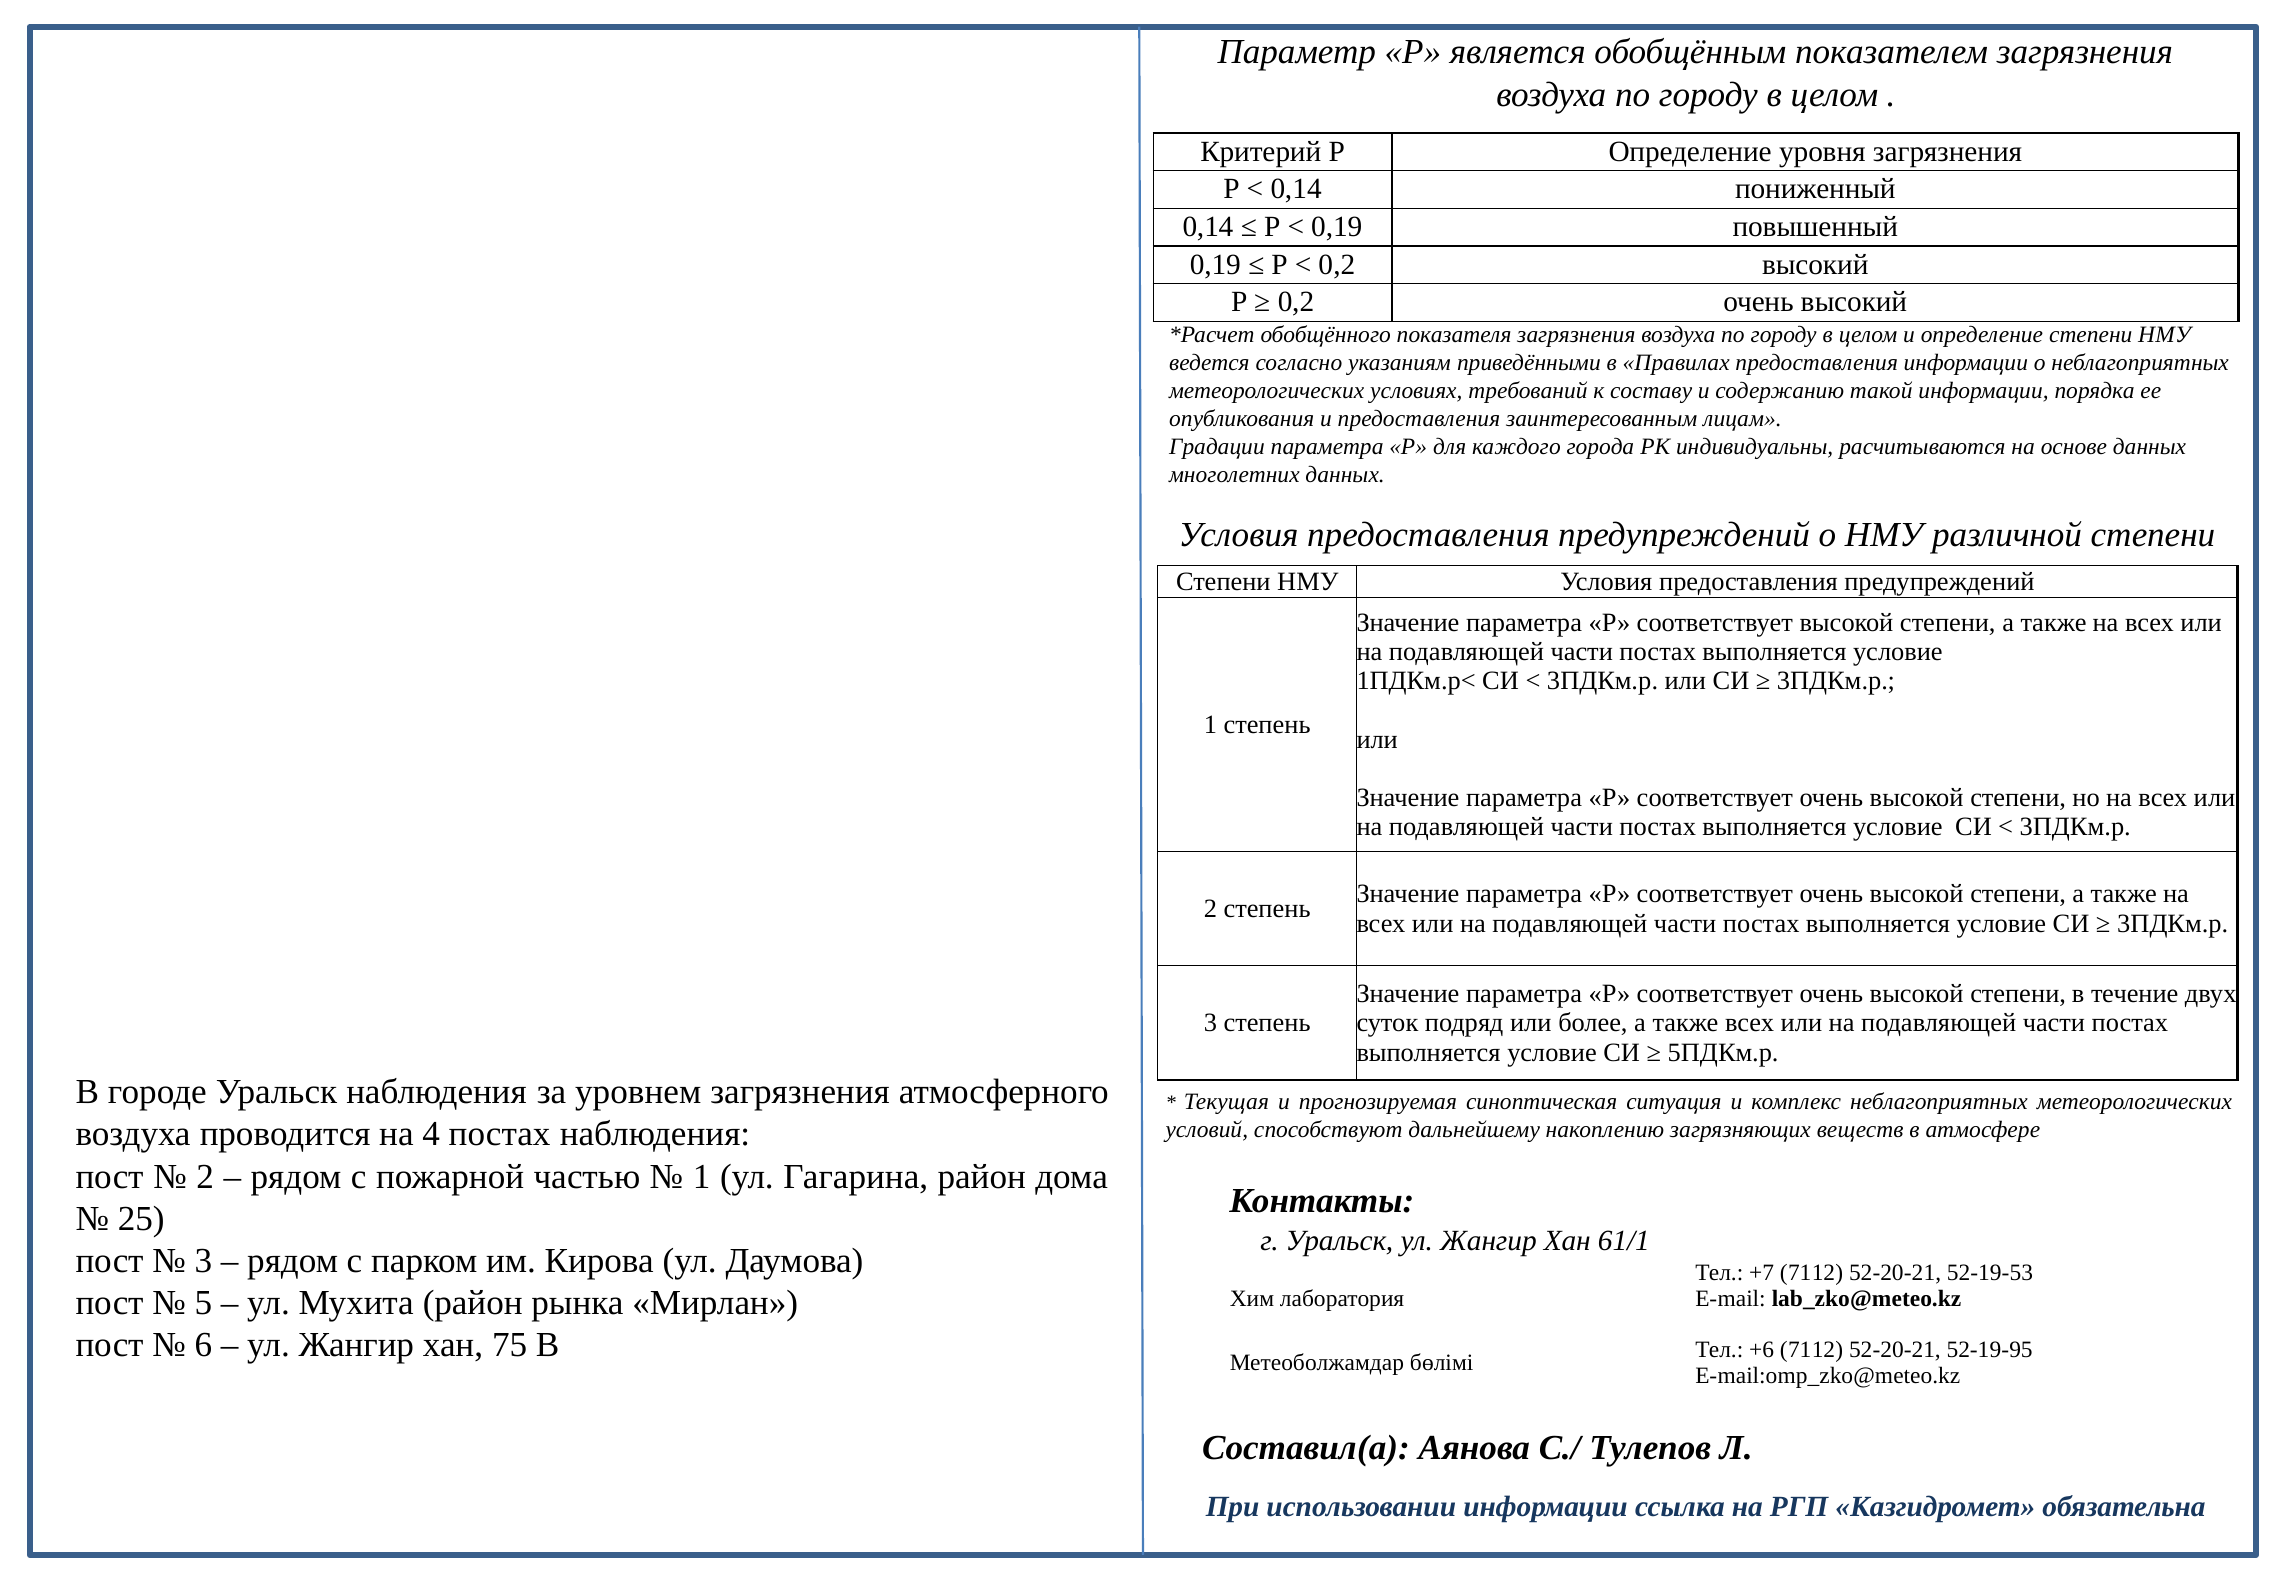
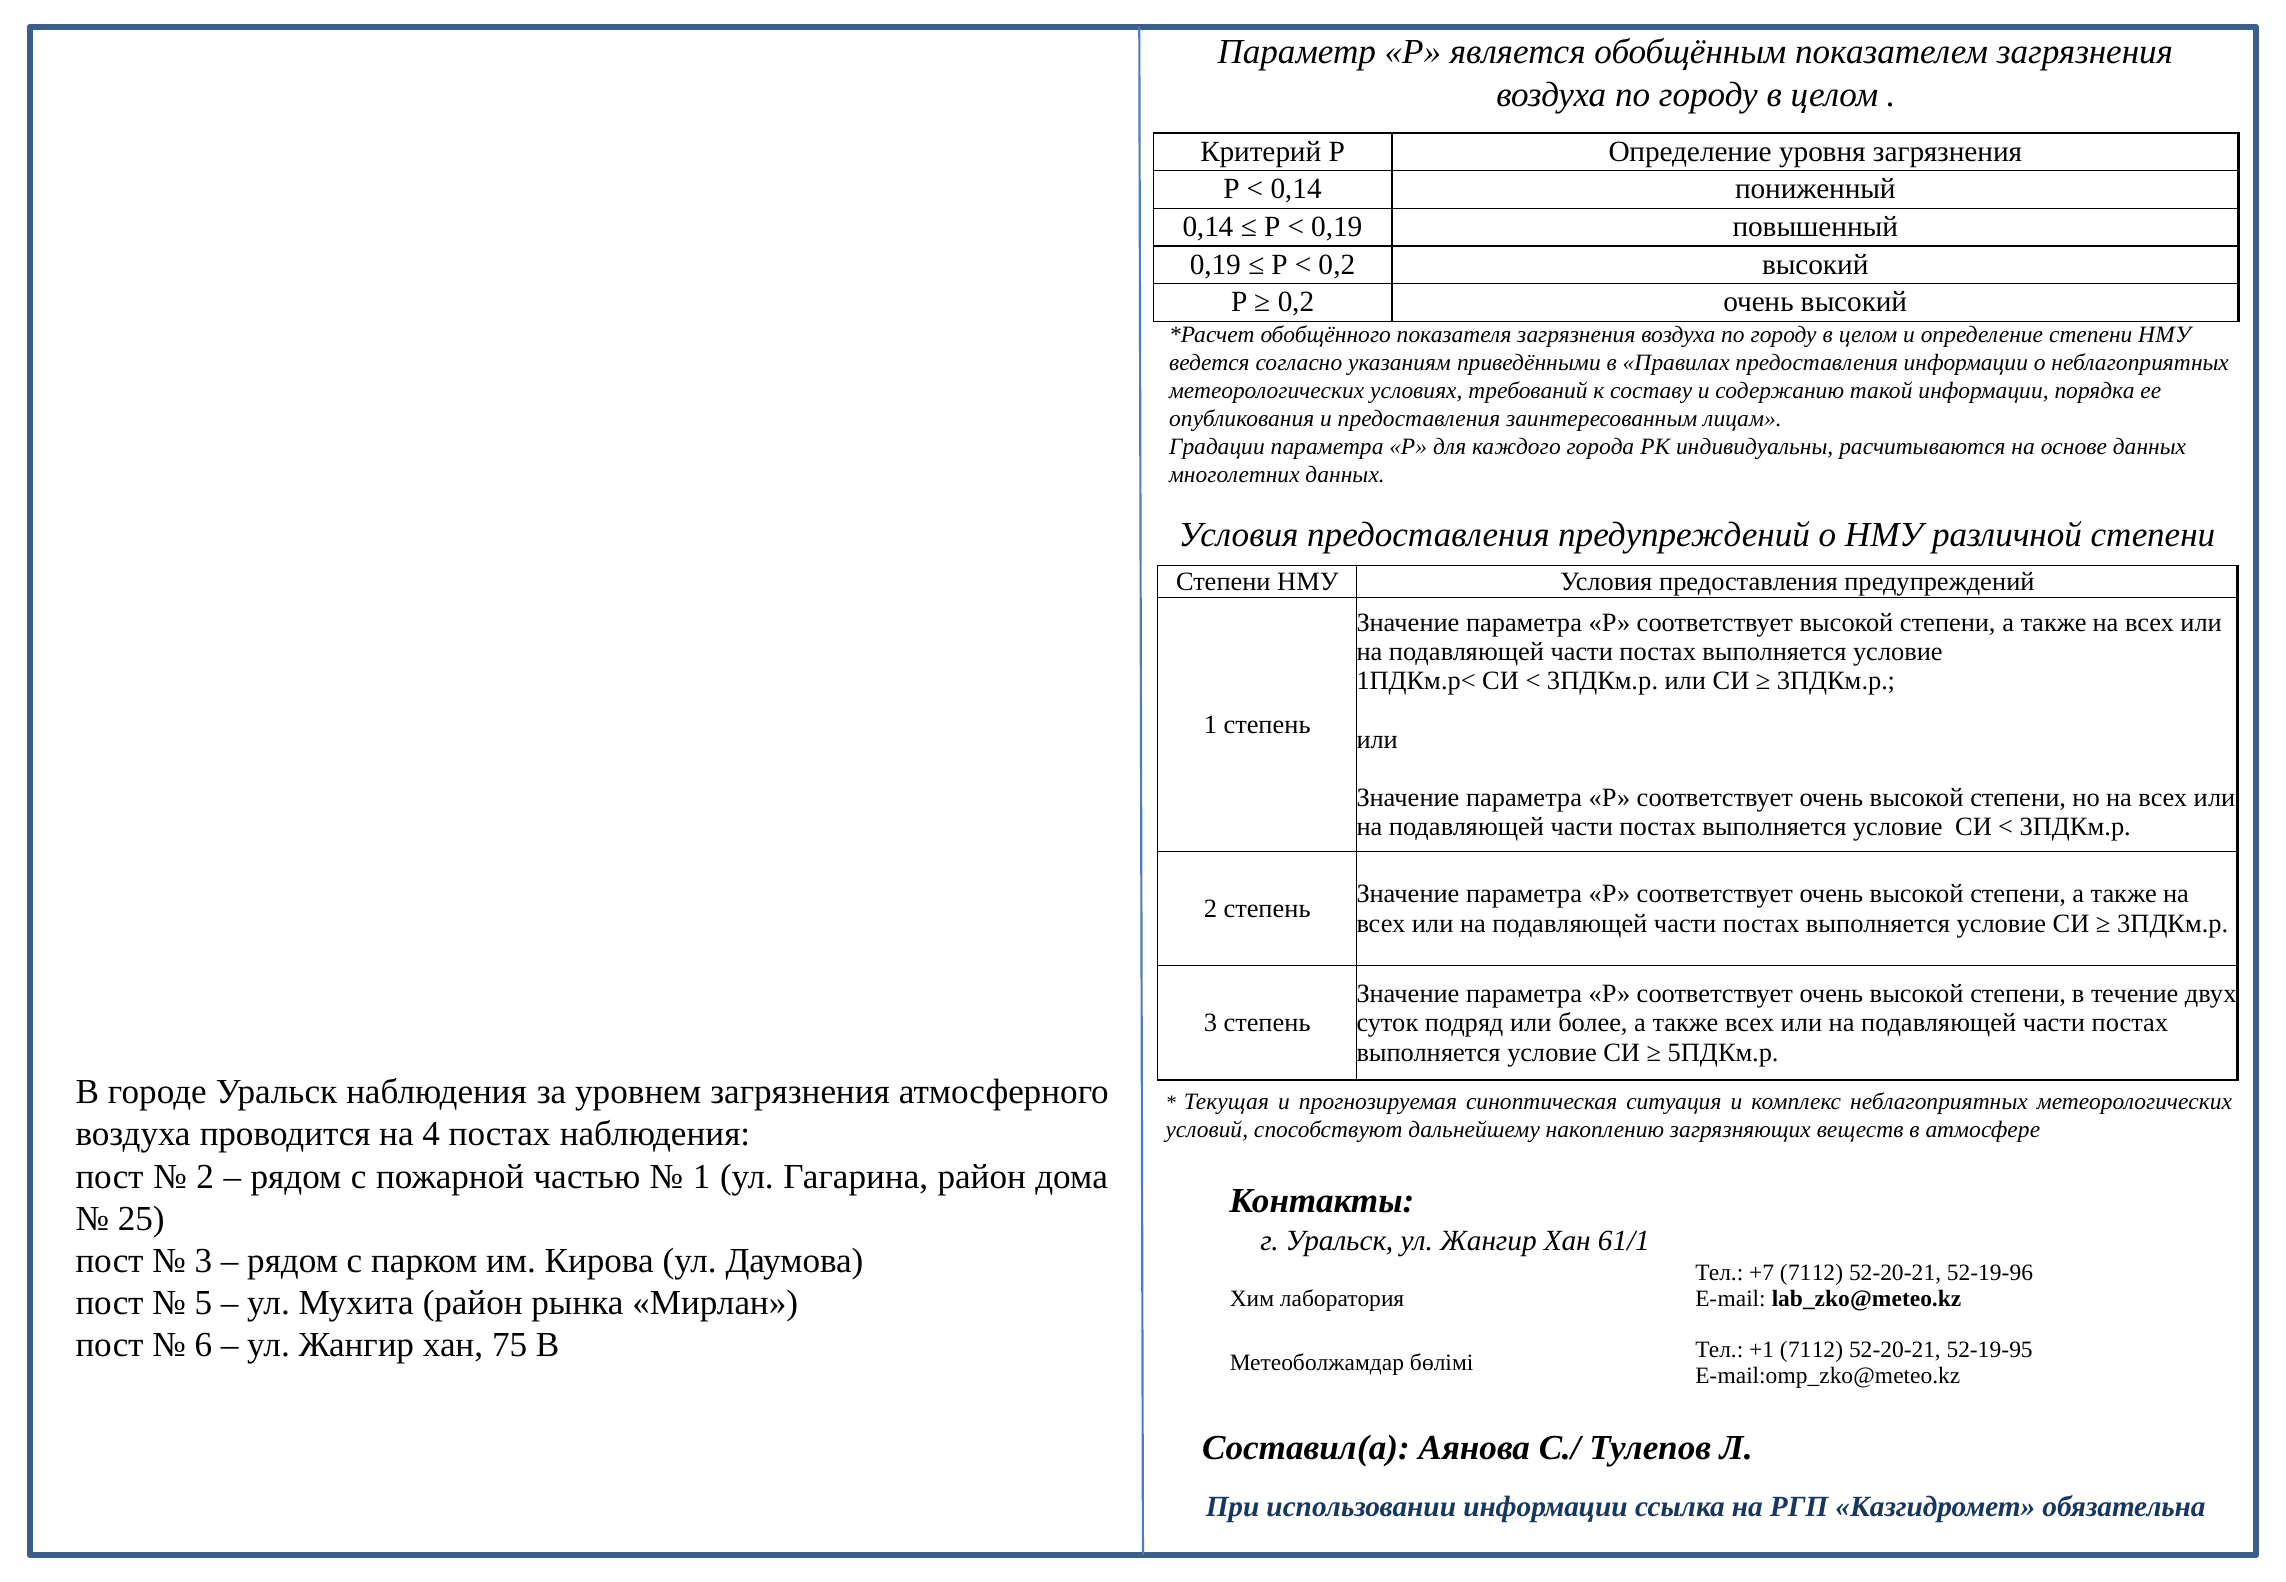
52-19-53: 52-19-53 -> 52-19-96
+6: +6 -> +1
